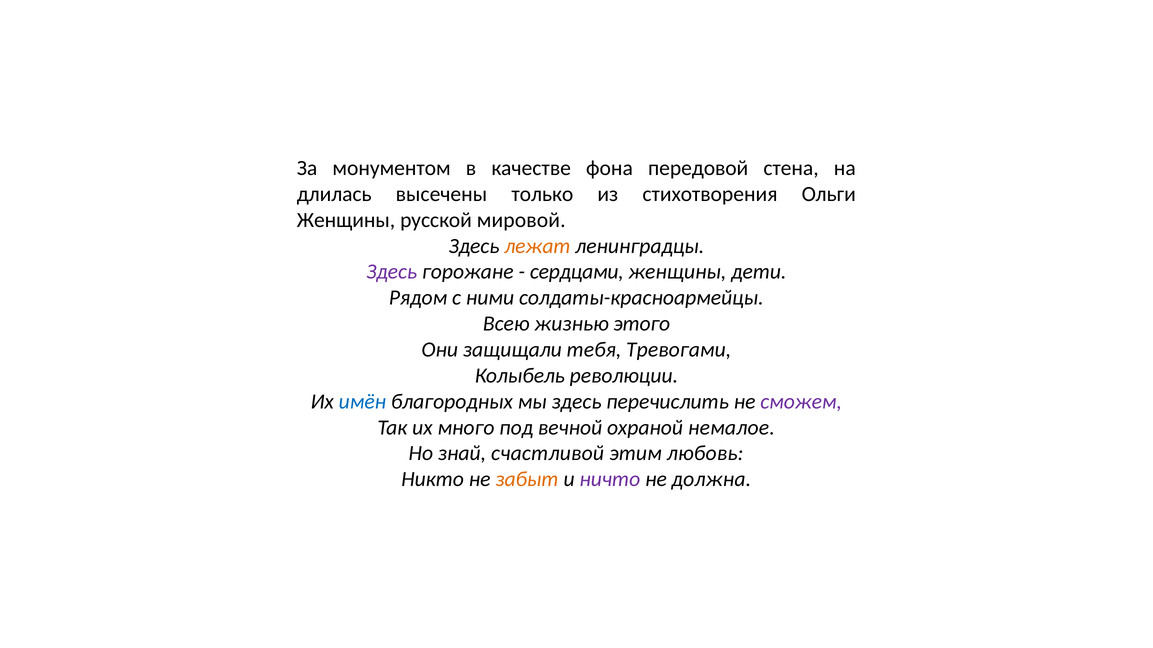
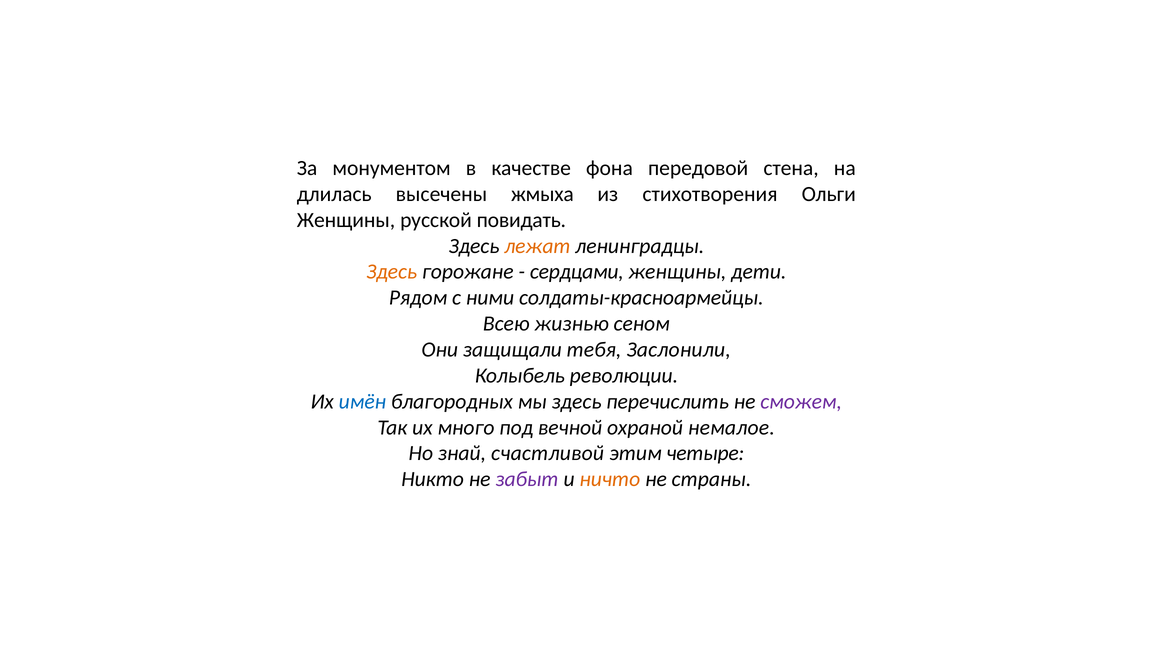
только: только -> жмыха
мировой: мировой -> повидать
Здесь at (392, 272) colour: purple -> orange
этого: этого -> сеном
Тревогами: Тревогами -> Заслонили
любовь: любовь -> четыре
забыт colour: orange -> purple
ничто colour: purple -> orange
должна: должна -> страны
